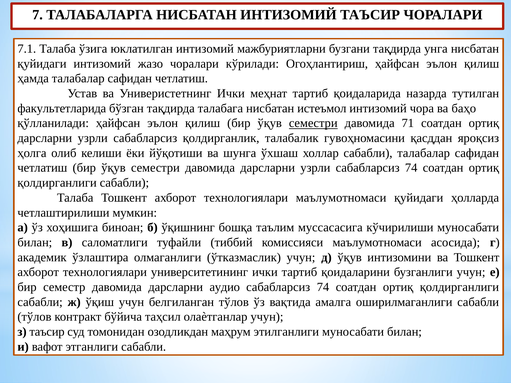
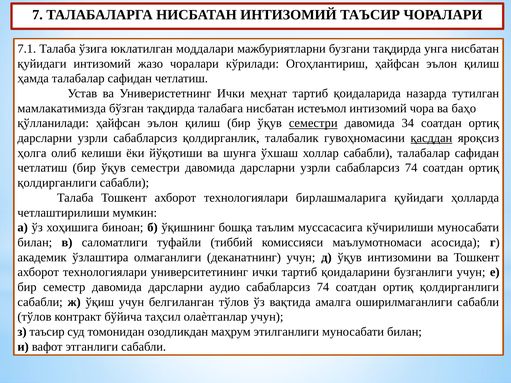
юклатилган интизомий: интизомий -> моддалари
факультетларида: факультетларида -> мамлакатимизда
71: 71 -> 34
қасддан underline: none -> present
технологиялари маълумотномаси: маълумотномаси -> бирлашмаларига
ўтказмаслик: ўтказмаслик -> деканатнинг
